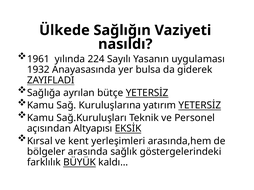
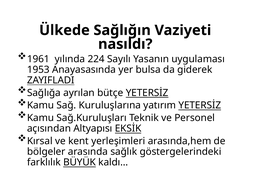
1932: 1932 -> 1953
